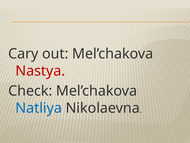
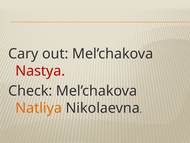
Natliya colour: blue -> orange
